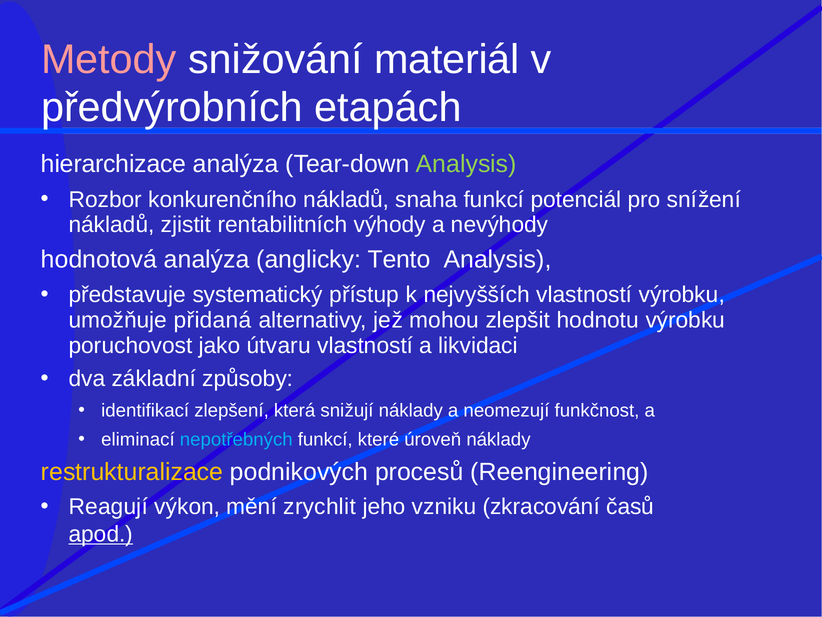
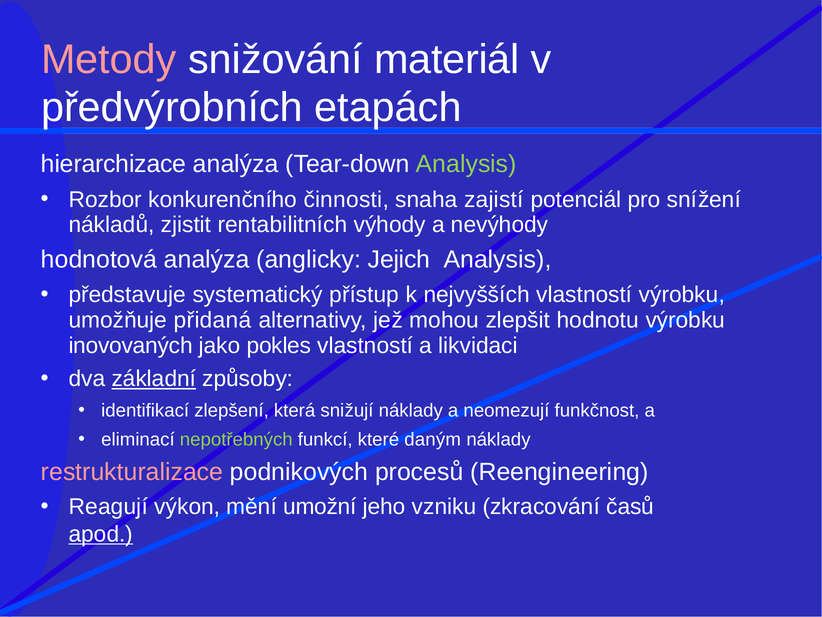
konkurenčního nákladů: nákladů -> činnosti
snaha funkcí: funkcí -> zajistí
Tento: Tento -> Jejich
poruchovost: poruchovost -> inovovaných
útvaru: útvaru -> pokles
základní underline: none -> present
nepotřebných colour: light blue -> light green
úroveň: úroveň -> daným
restrukturalizace colour: yellow -> pink
zrychlit: zrychlit -> umožní
